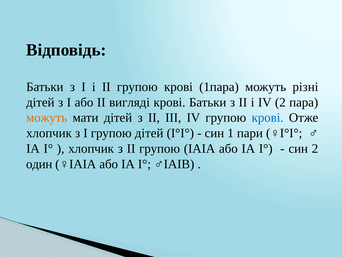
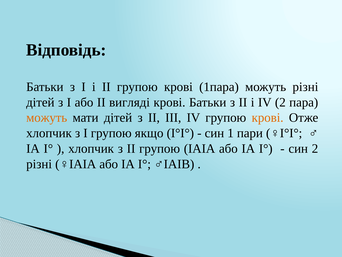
крові at (268, 117) colour: blue -> orange
групою дітей: дітей -> якщо
один at (39, 164): один -> різні
